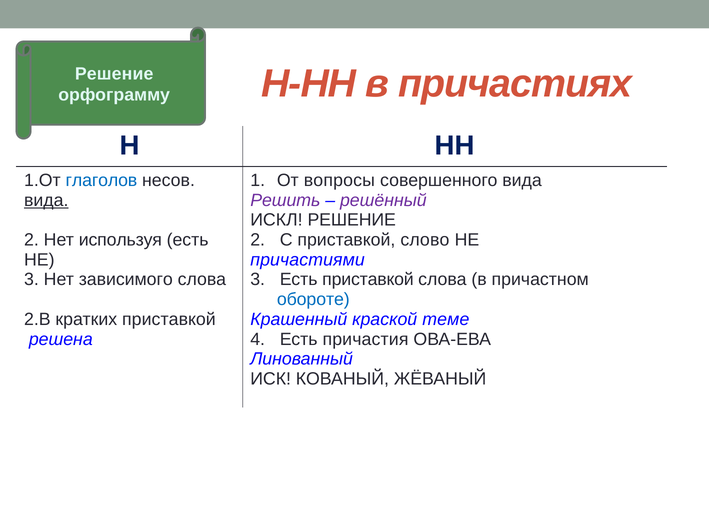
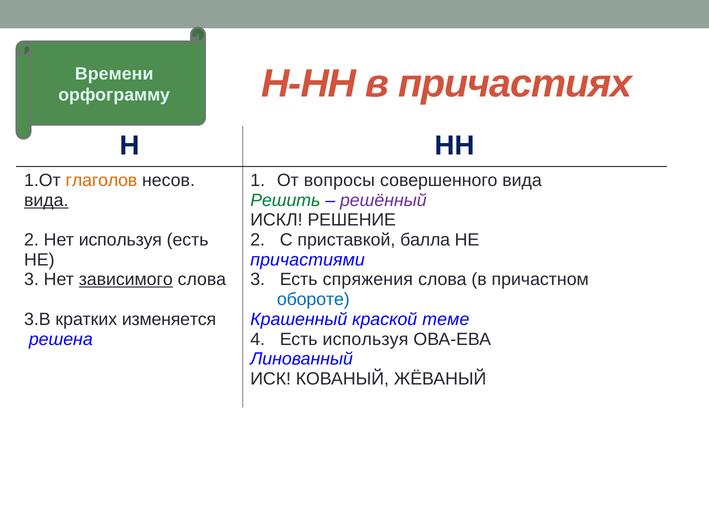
Решение at (114, 74): Решение -> Времени
глаголов colour: blue -> orange
Решить colour: purple -> green
слово: слово -> балла
зависимого underline: none -> present
Есть приставкой: приставкой -> спряжения
2.В: 2.В -> 3.В
кратких приставкой: приставкой -> изменяется
Есть причастия: причастия -> используя
